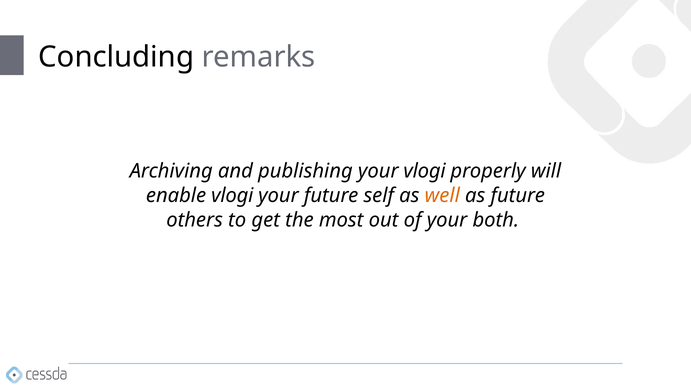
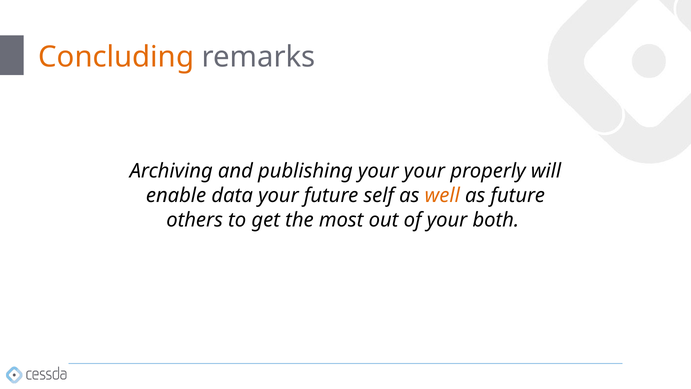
Concluding colour: black -> orange
your vlogi: vlogi -> your
enable vlogi: vlogi -> data
